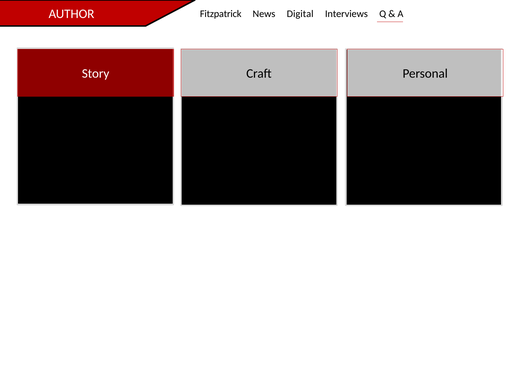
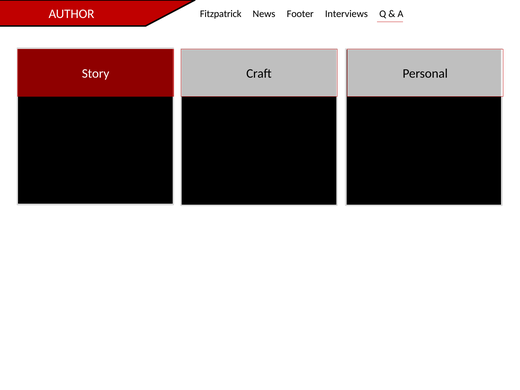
Digital: Digital -> Footer
